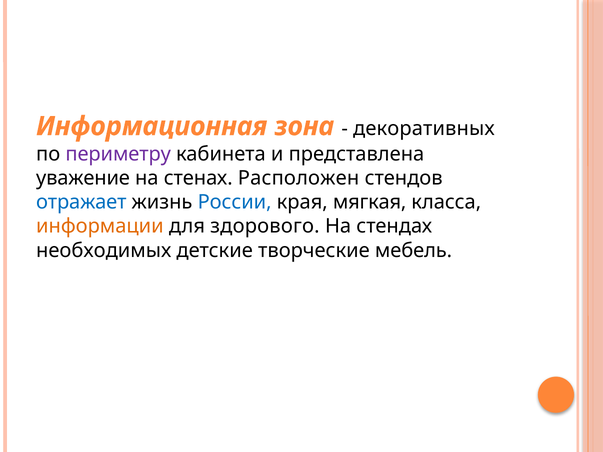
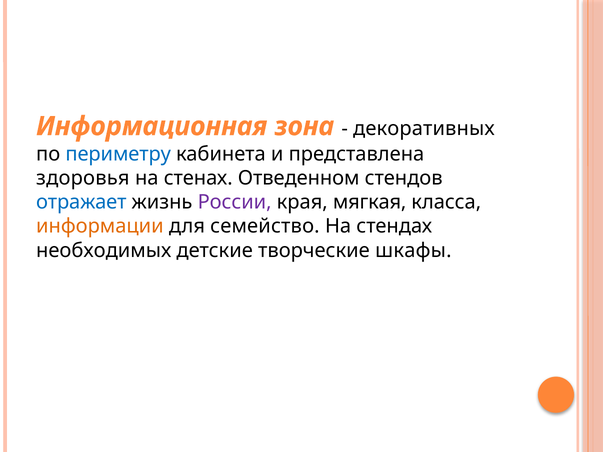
периметру colour: purple -> blue
уважение: уважение -> здоровья
Расположен: Расположен -> Отведенном
России colour: blue -> purple
здорового: здорового -> семейство
мебель: мебель -> шкафы
